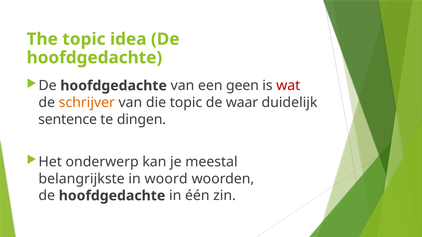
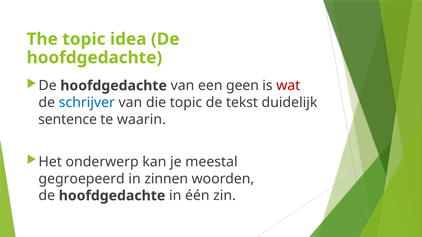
schrijver colour: orange -> blue
waar: waar -> tekst
dingen: dingen -> waarin
belangrijkste: belangrijkste -> gegroepeerd
woord: woord -> zinnen
